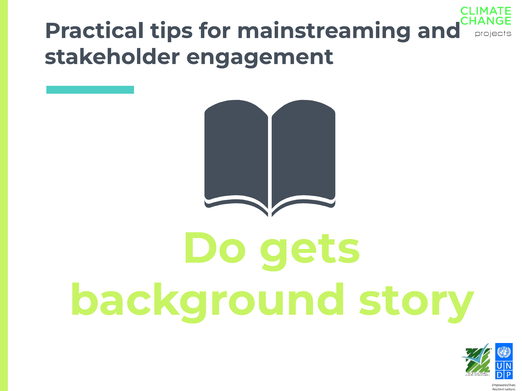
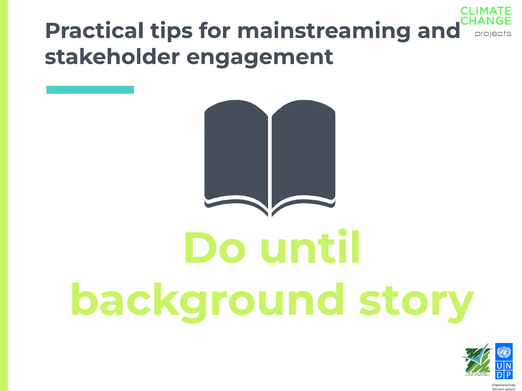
gets: gets -> until
